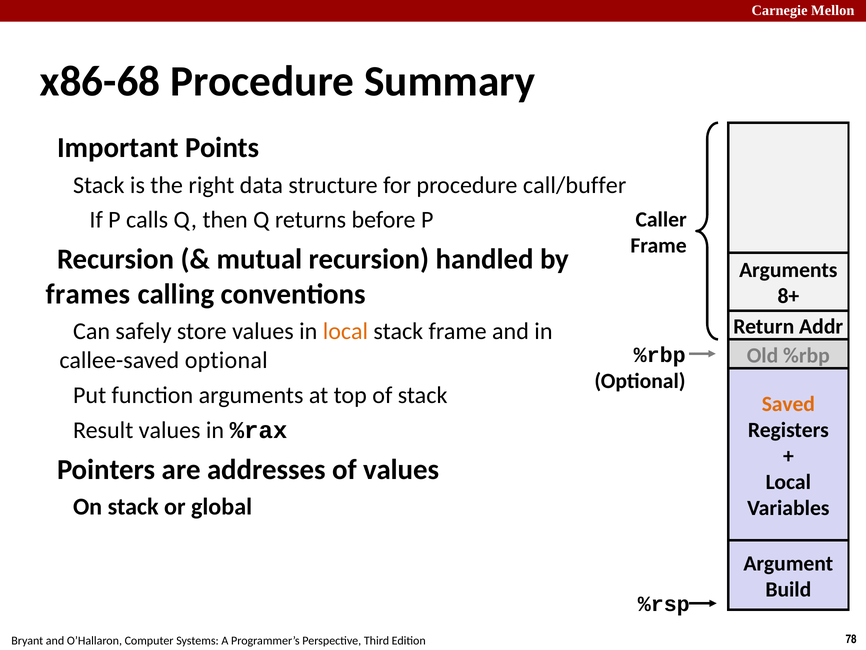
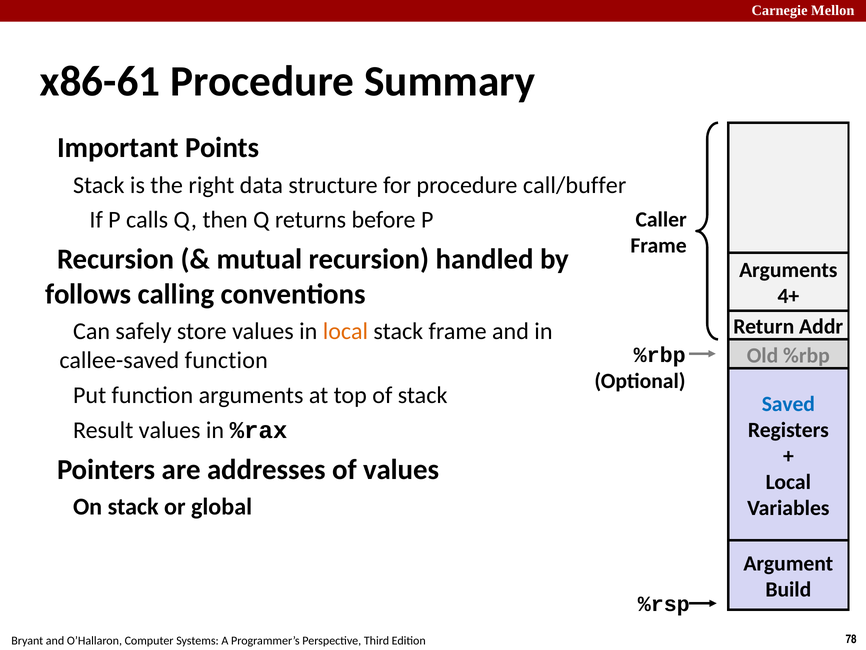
x86-68: x86-68 -> x86-61
frames: frames -> follows
8+: 8+ -> 4+
callee-saved optional: optional -> function
Saved colour: orange -> blue
